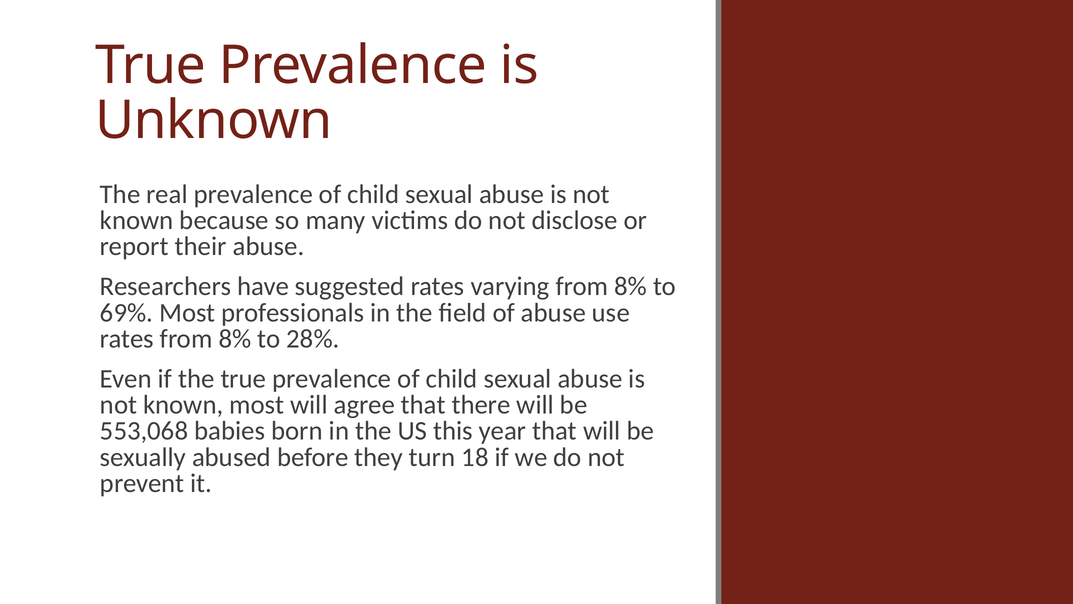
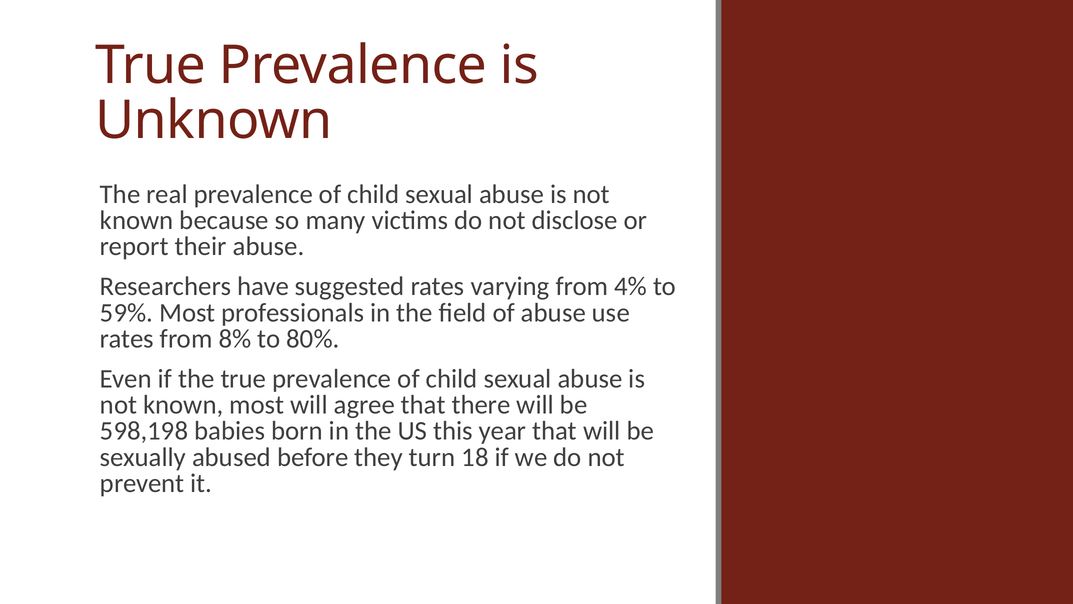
varying from 8%: 8% -> 4%
69%: 69% -> 59%
28%: 28% -> 80%
553,068: 553,068 -> 598,198
